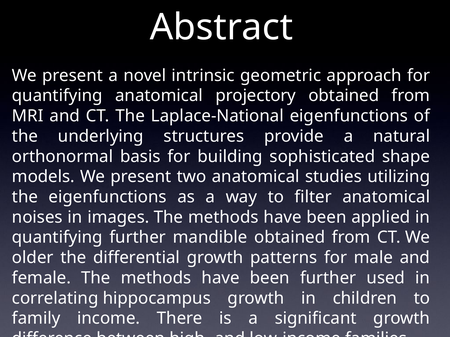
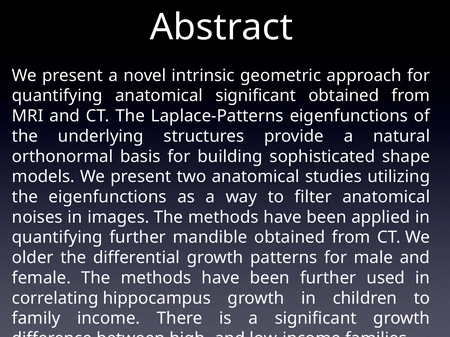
anatomical projectory: projectory -> significant
Laplace-National: Laplace-National -> Laplace-Patterns
